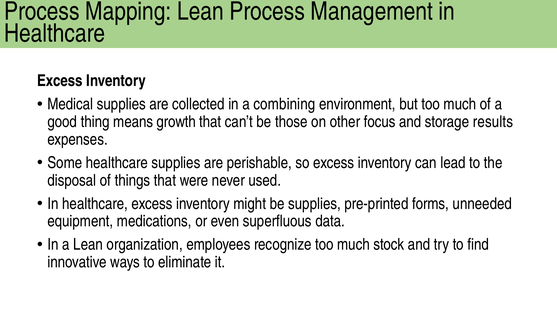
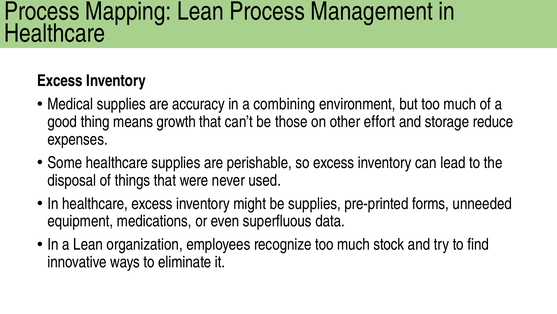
collected: collected -> accuracy
focus: focus -> effort
results: results -> reduce
